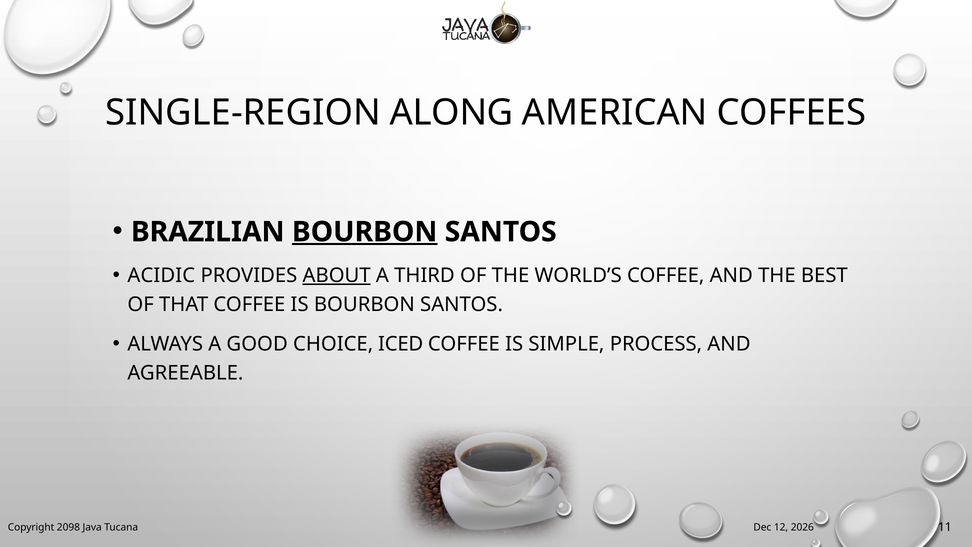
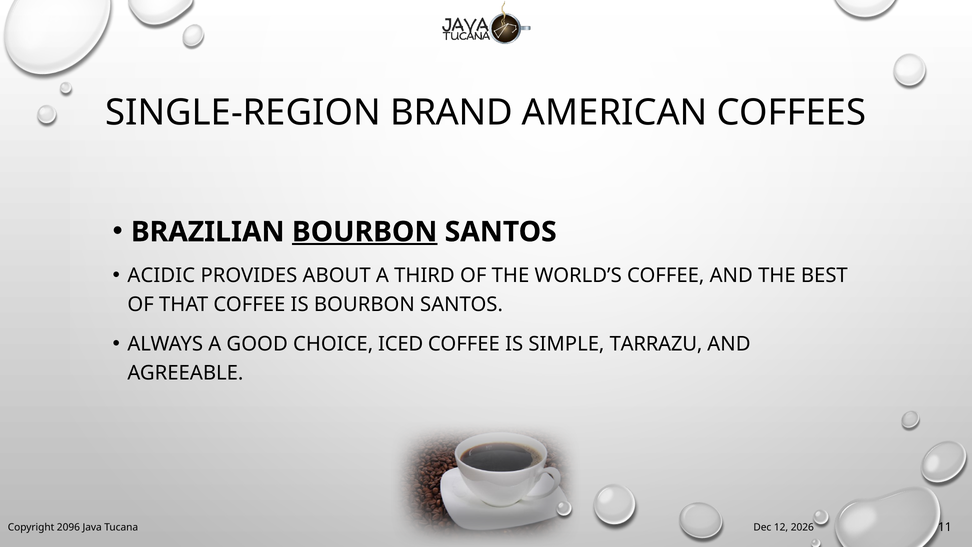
ALONG: ALONG -> BRAND
ABOUT underline: present -> none
PROCESS: PROCESS -> TARRAZU
2098: 2098 -> 2096
